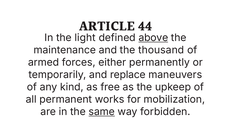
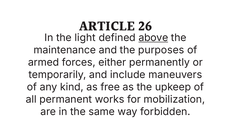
44: 44 -> 26
thousand: thousand -> purposes
replace: replace -> include
same underline: present -> none
